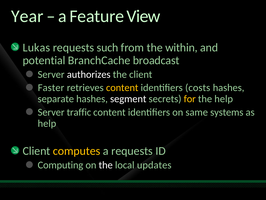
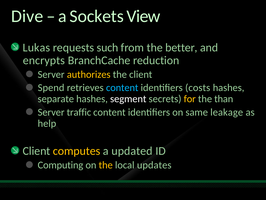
Year: Year -> Dive
Feature: Feature -> Sockets
within: within -> better
potential: potential -> encrypts
broadcast: broadcast -> reduction
authorizes colour: white -> yellow
Faster: Faster -> Spend
content at (122, 88) colour: yellow -> light blue
the help: help -> than
systems: systems -> leakage
a requests: requests -> updated
the at (106, 165) colour: white -> yellow
